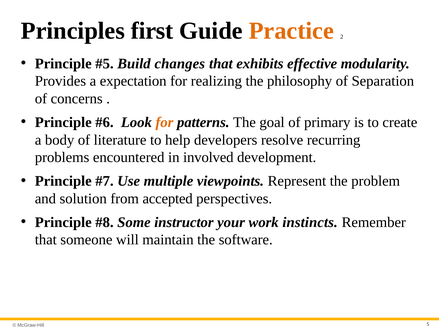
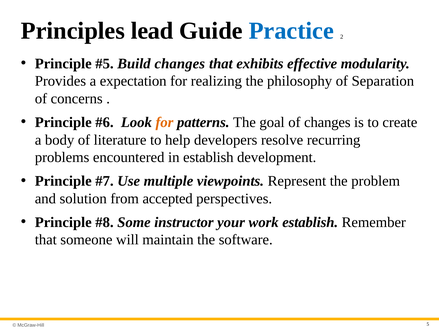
first: first -> lead
Practice colour: orange -> blue
of primary: primary -> changes
in involved: involved -> establish
work instincts: instincts -> establish
